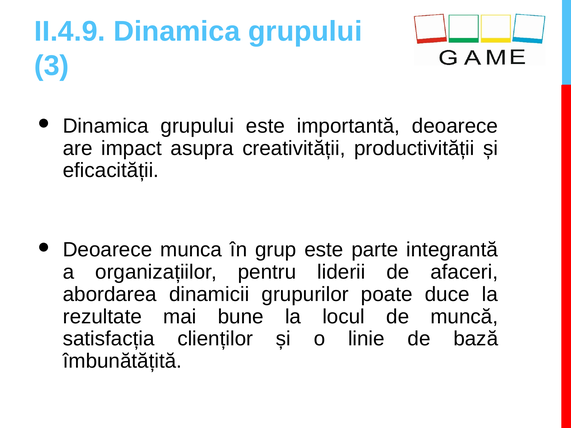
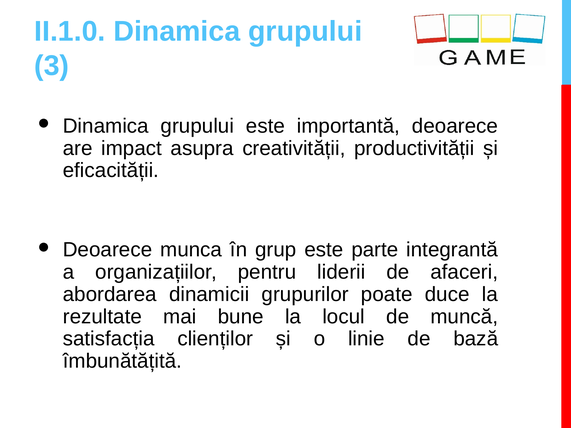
II.4.9: II.4.9 -> II.1.0
